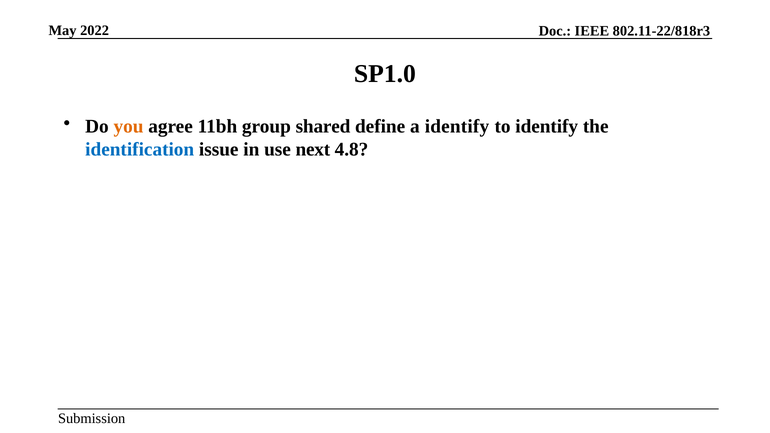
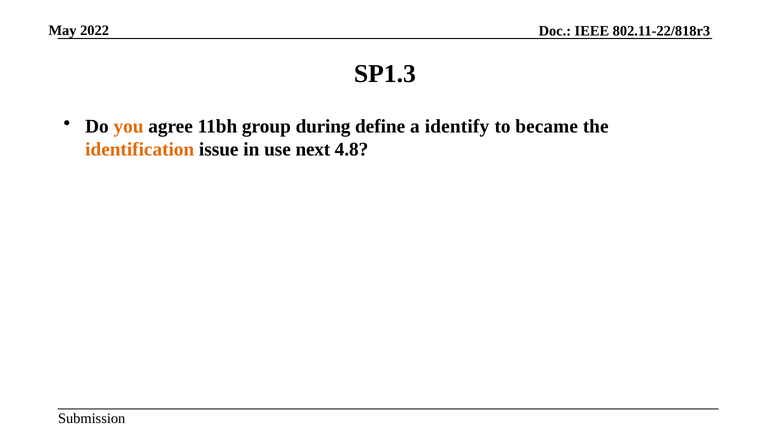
SP1.0: SP1.0 -> SP1.3
shared: shared -> during
to identify: identify -> became
identification colour: blue -> orange
